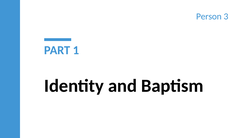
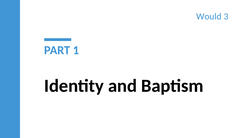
Person: Person -> Would
